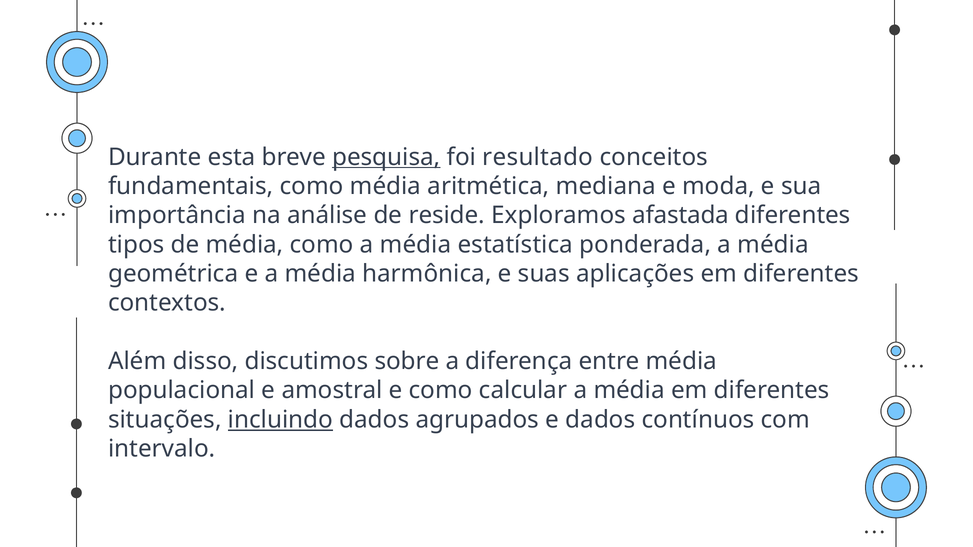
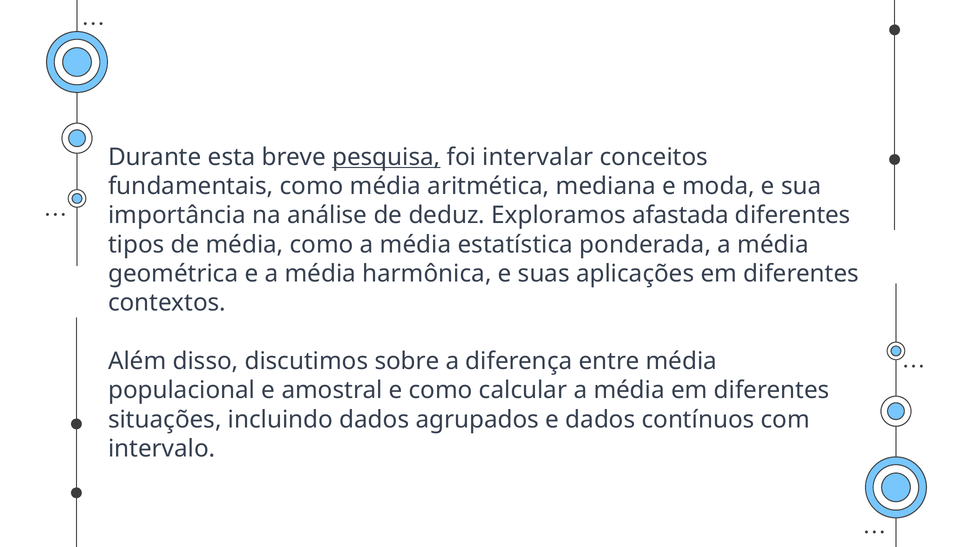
resultado: resultado -> intervalar
reside: reside -> deduz
incluindo underline: present -> none
